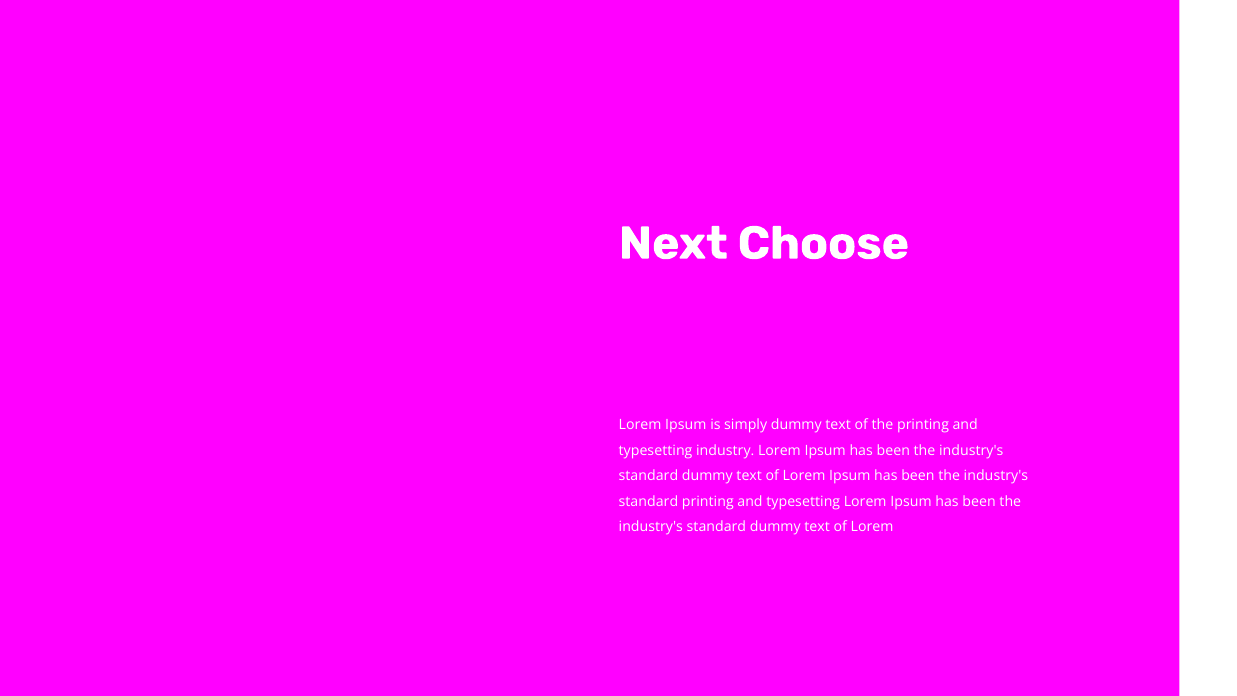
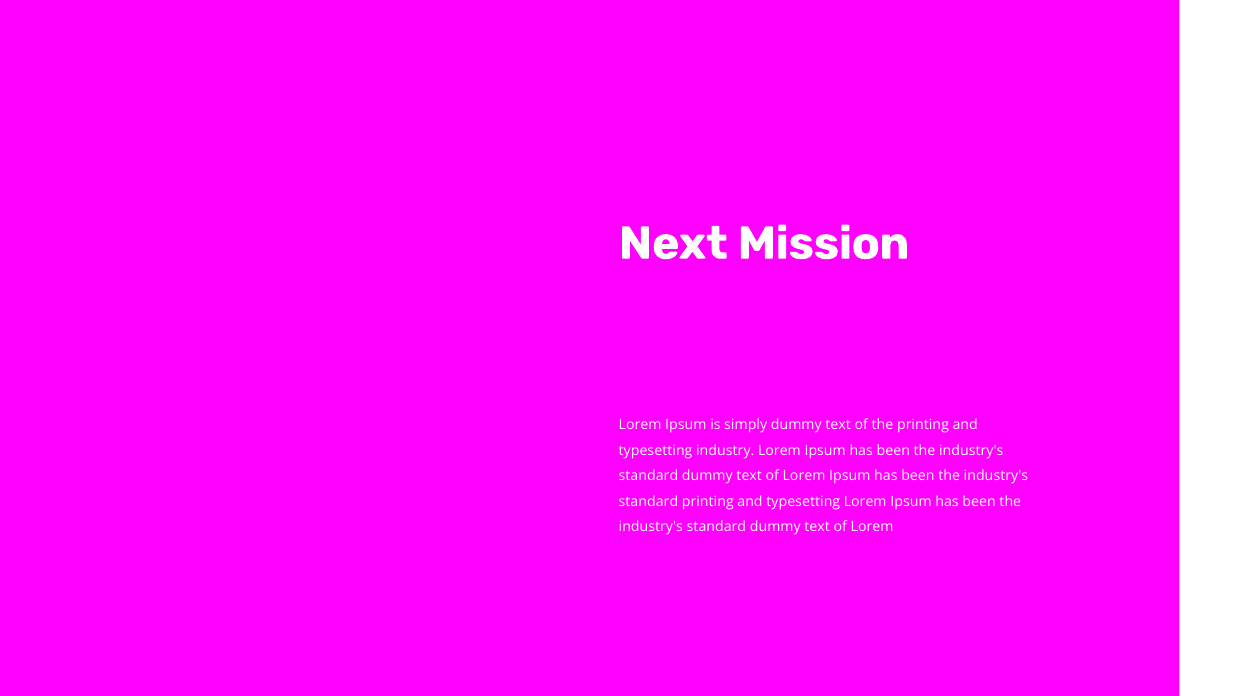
Choose: Choose -> Mission
